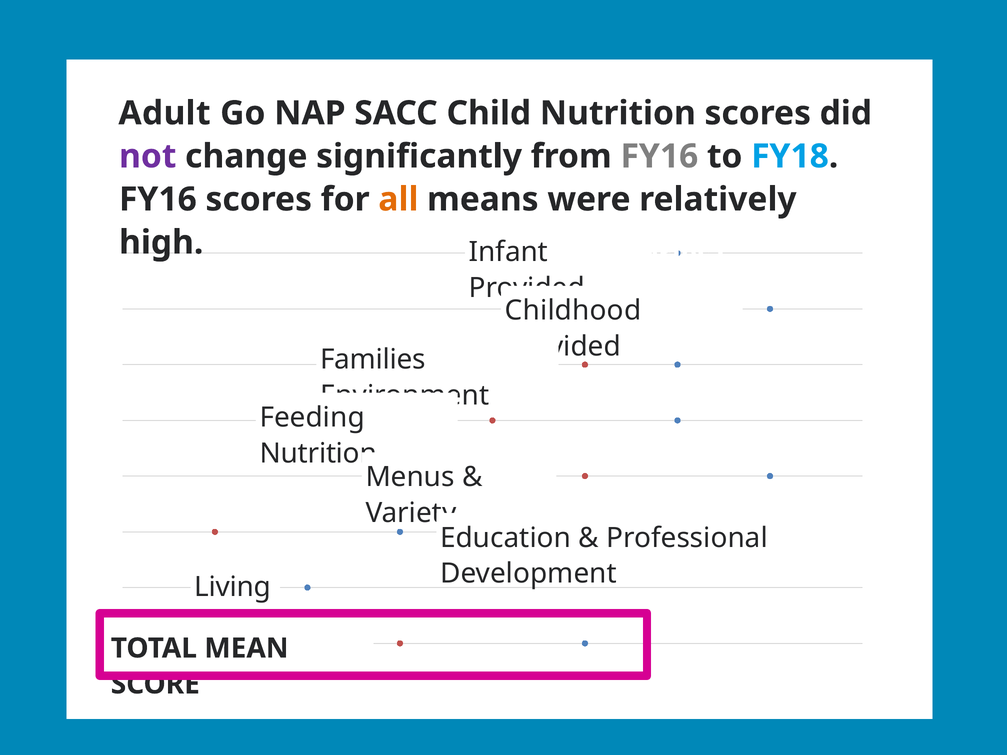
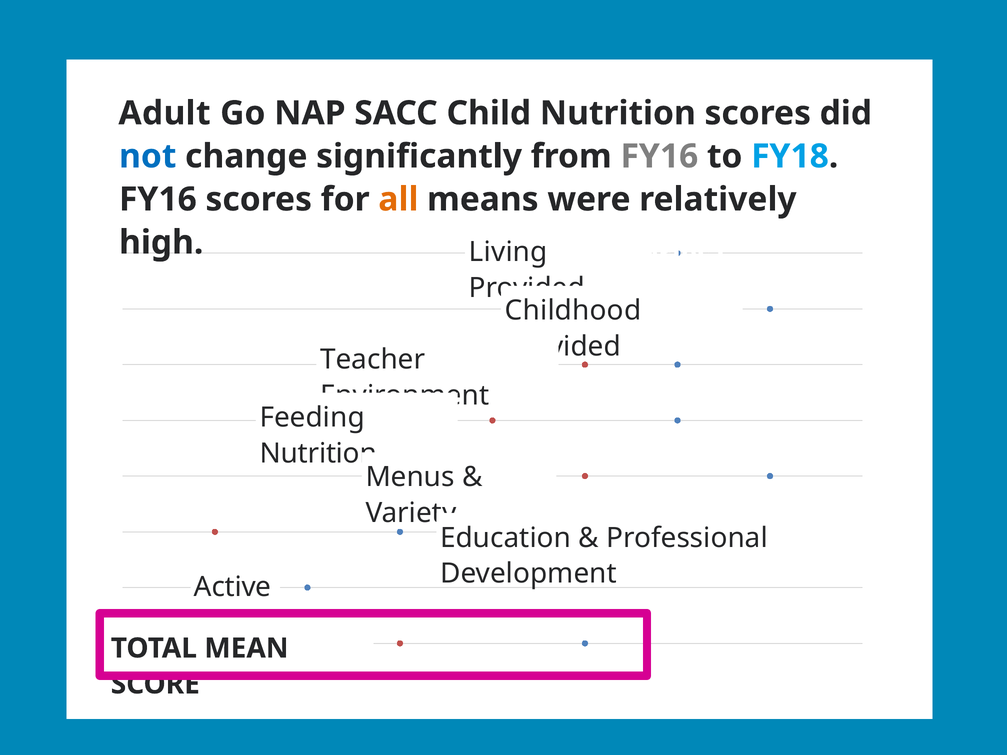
not colour: purple -> blue
Infant: Infant -> Living
Families: Families -> Teacher
Living: Living -> Active
